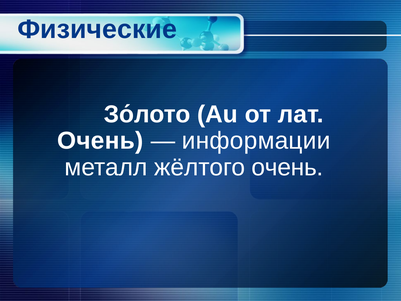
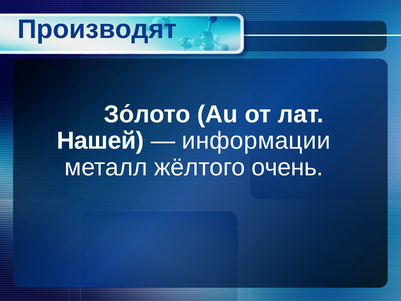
Физические: Физические -> Производят
Очень at (100, 141): Очень -> Нашей
